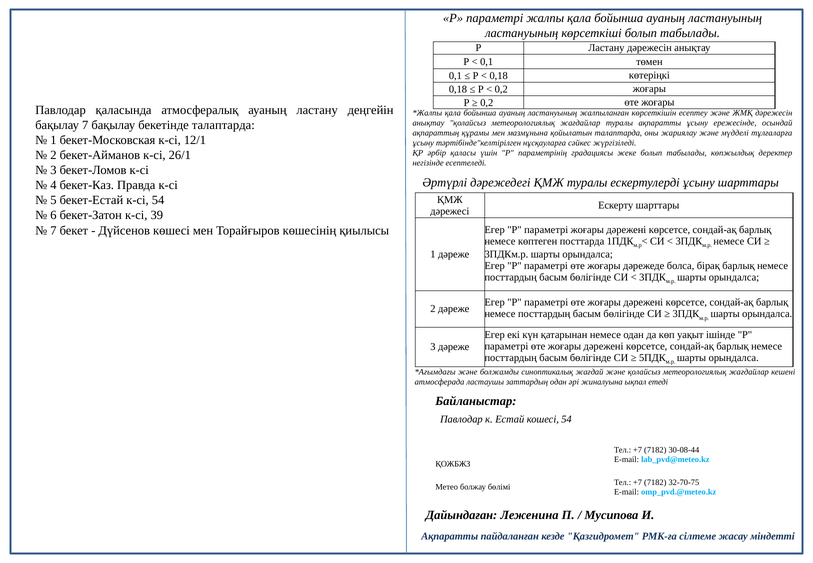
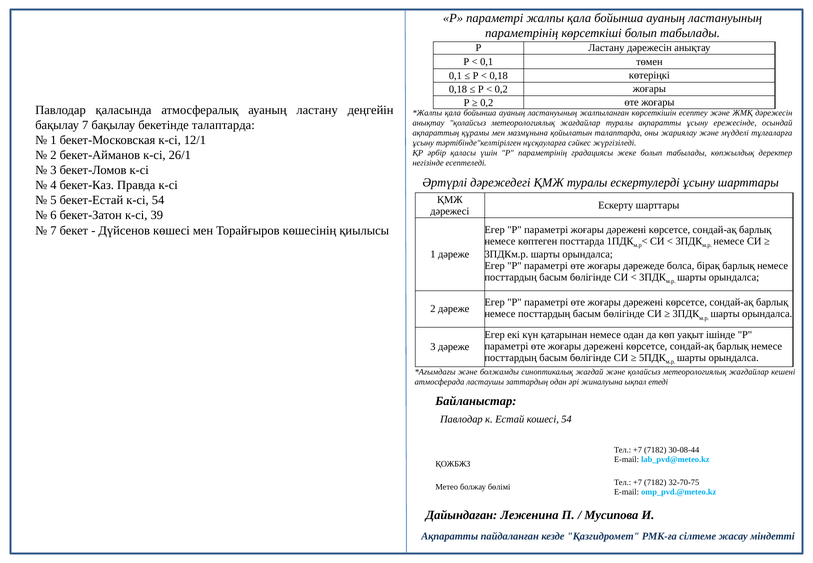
ластануының at (522, 33): ластануының -> параметрінің
